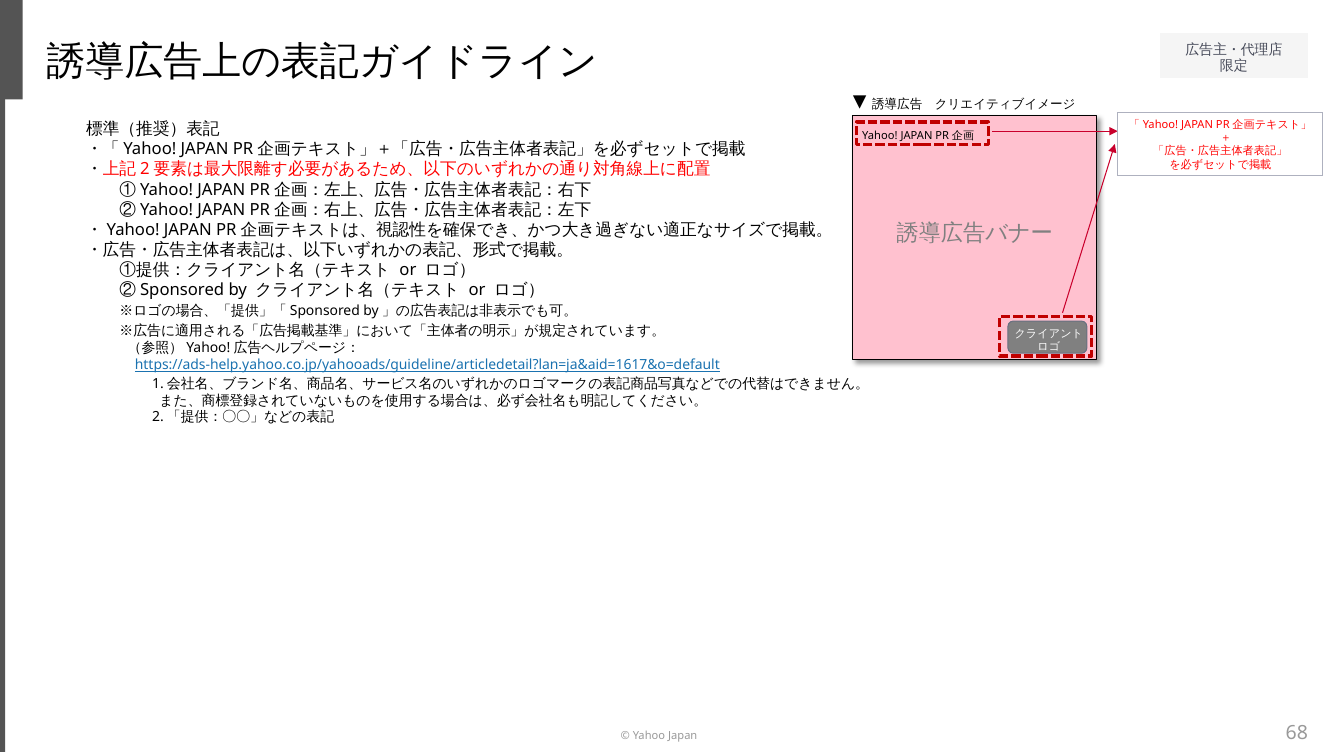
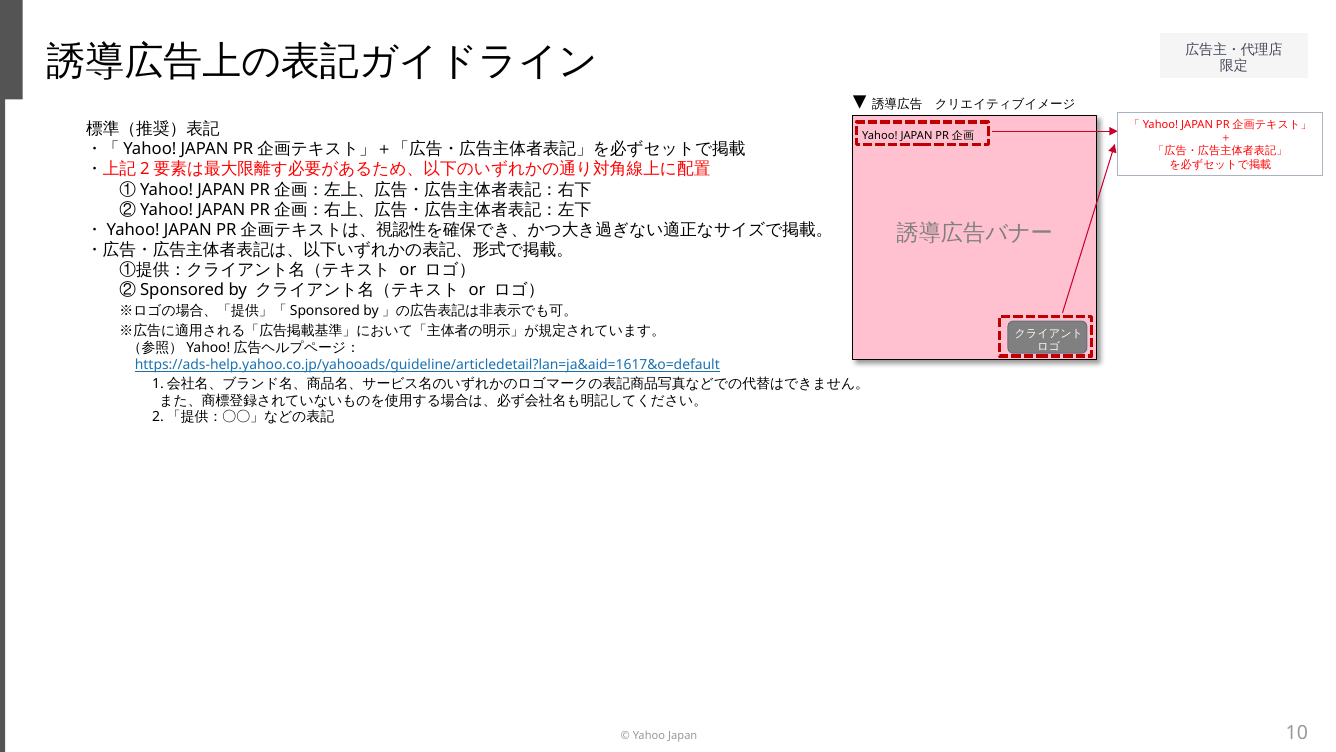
68: 68 -> 10
